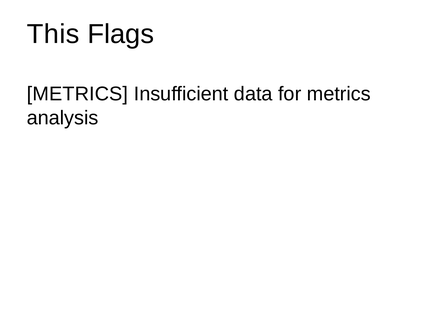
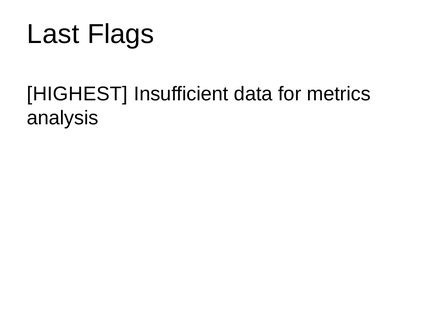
This: This -> Last
METRICS at (77, 94): METRICS -> HIGHEST
